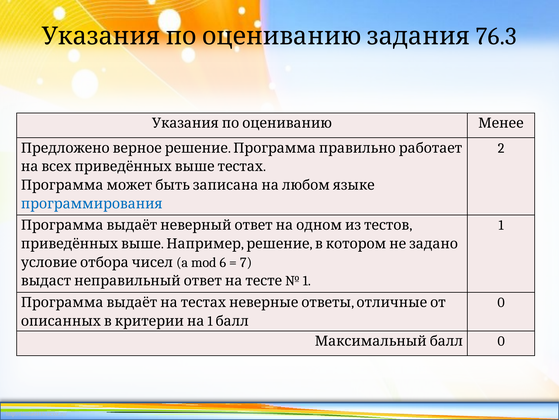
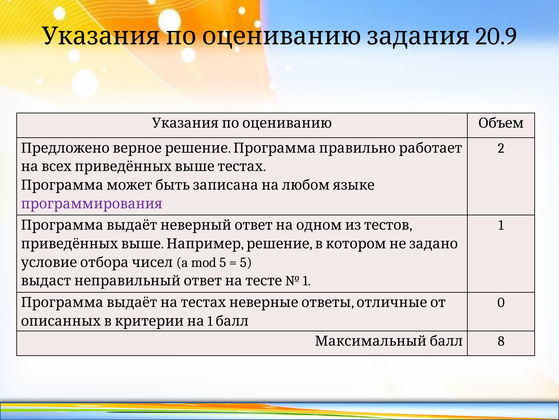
76.3: 76.3 -> 20.9
Менее: Менее -> Объем
программирования colour: blue -> purple
mod 6: 6 -> 5
7 at (246, 262): 7 -> 5
0 at (501, 341): 0 -> 8
